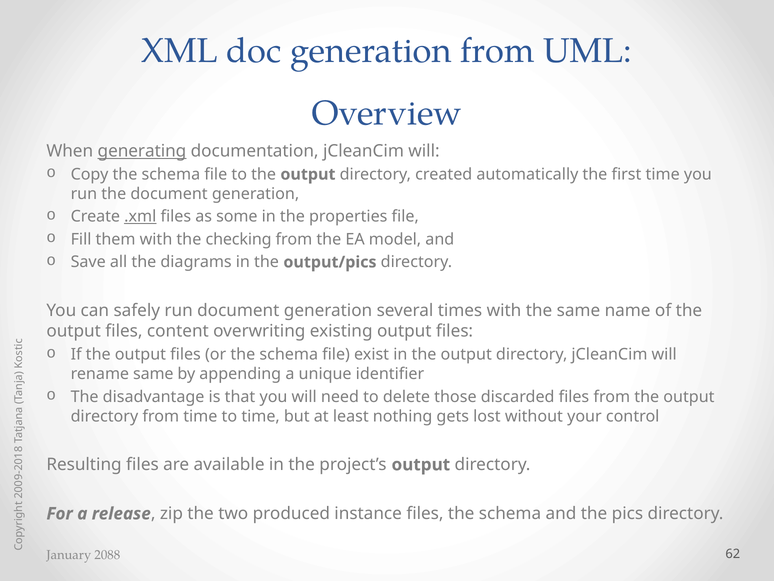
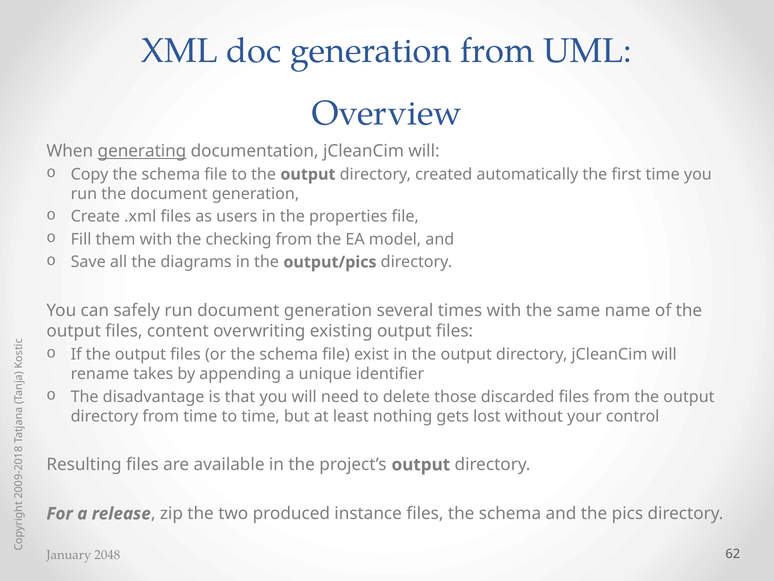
.xml underline: present -> none
some: some -> users
rename same: same -> takes
2088: 2088 -> 2048
